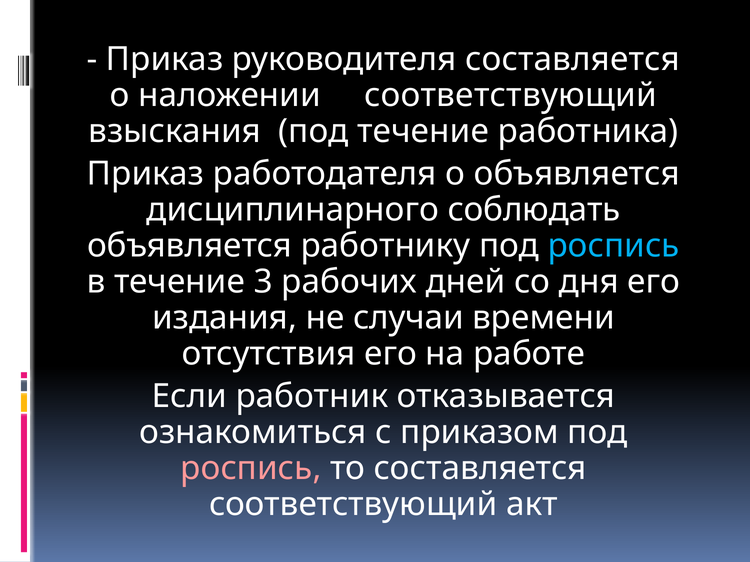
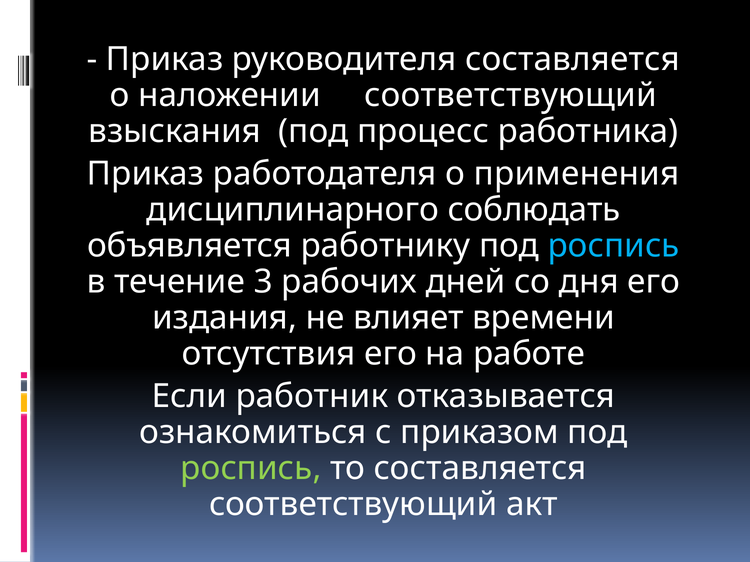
под течение: течение -> процесс
о объявляется: объявляется -> применения
случаи: случаи -> влияет
роспись at (251, 469) colour: pink -> light green
